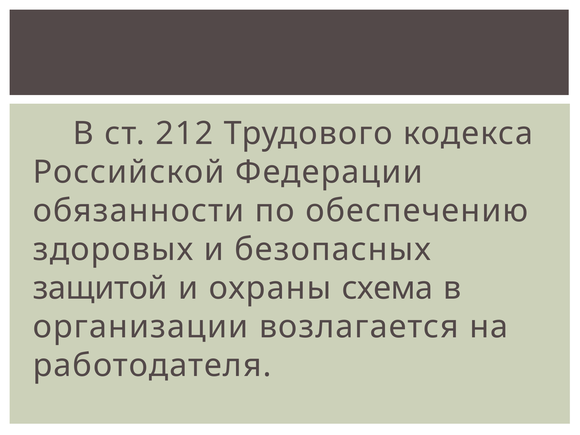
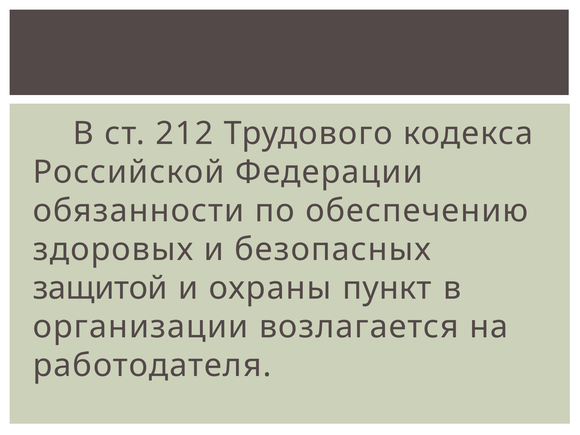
схема: схема -> пункт
